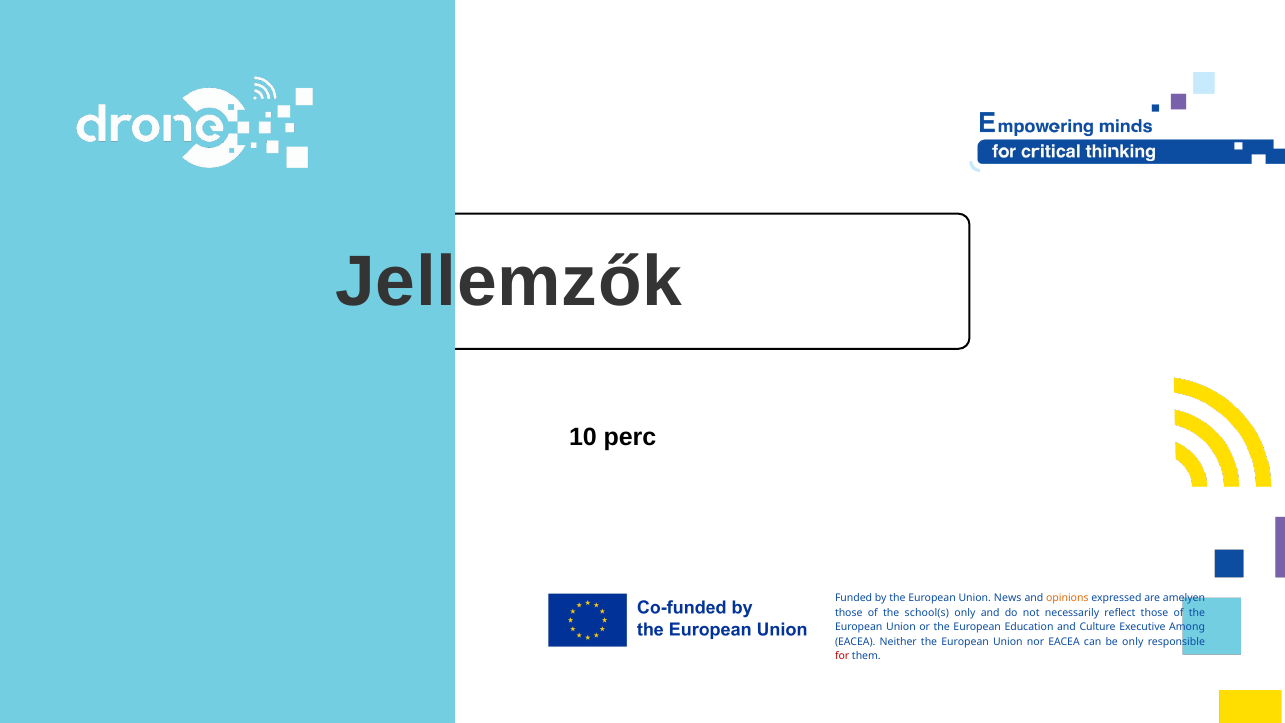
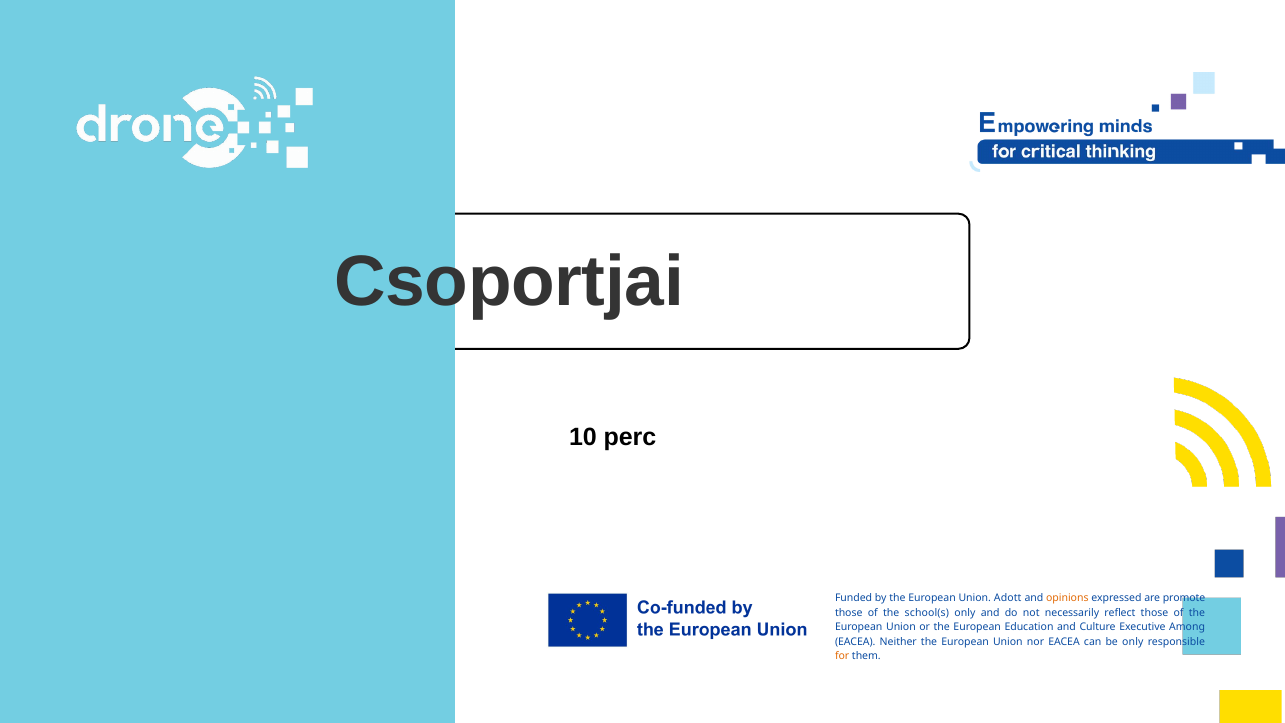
Jellemzők: Jellemzők -> Csoportjai
News: News -> Adott
amelyen: amelyen -> promote
for colour: red -> orange
